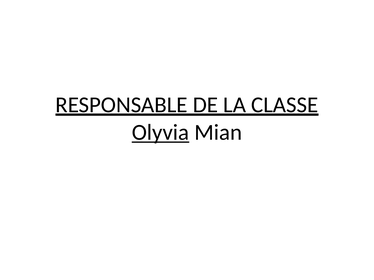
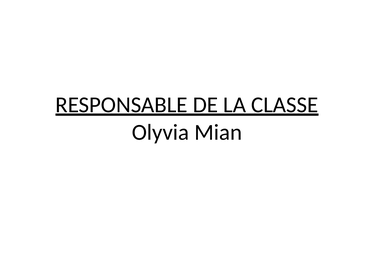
Olyvia underline: present -> none
